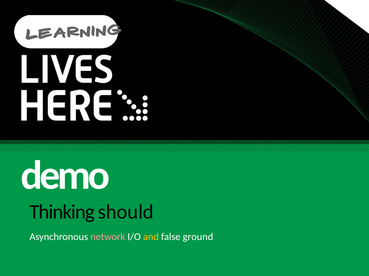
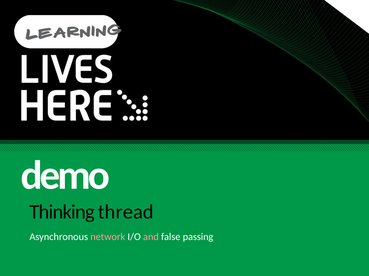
should: should -> thread
and colour: yellow -> pink
ground: ground -> passing
